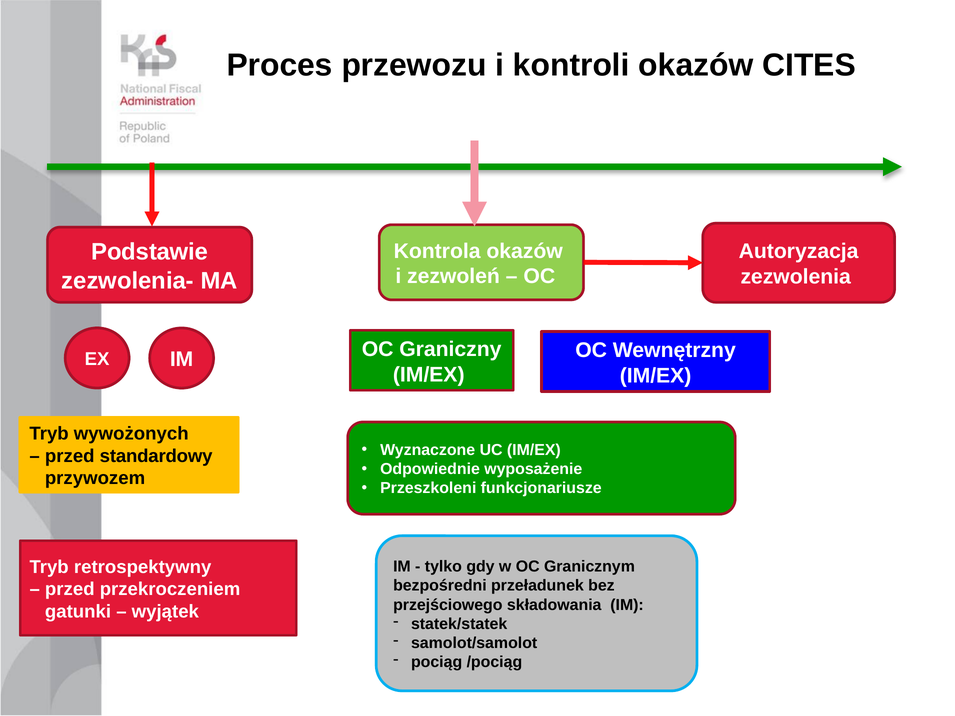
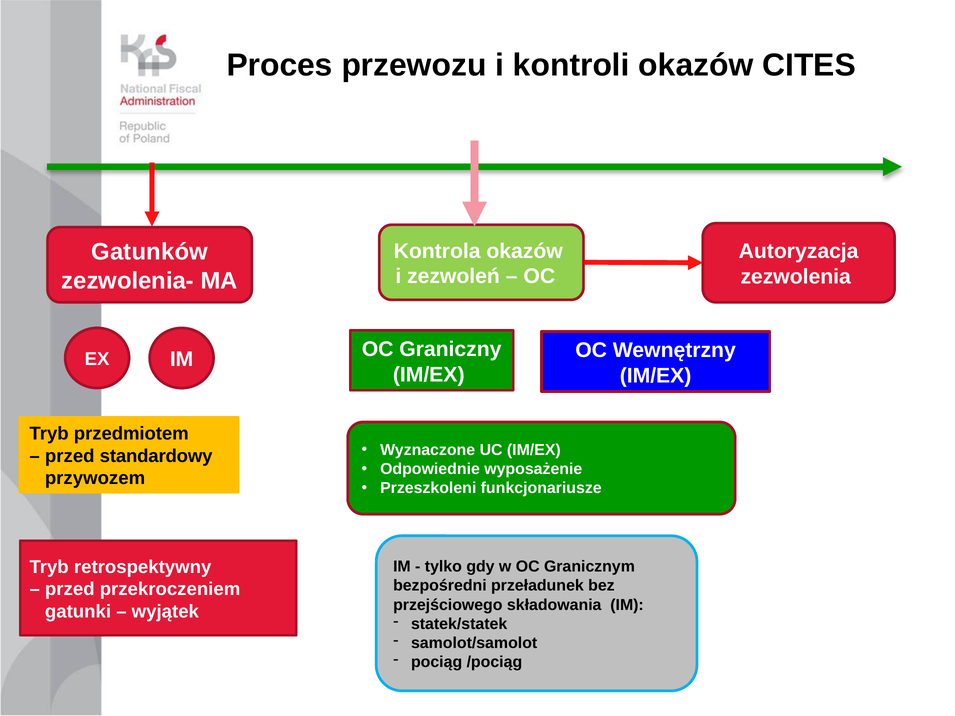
Podstawie: Podstawie -> Gatunków
wywożonych: wywożonych -> przedmiotem
